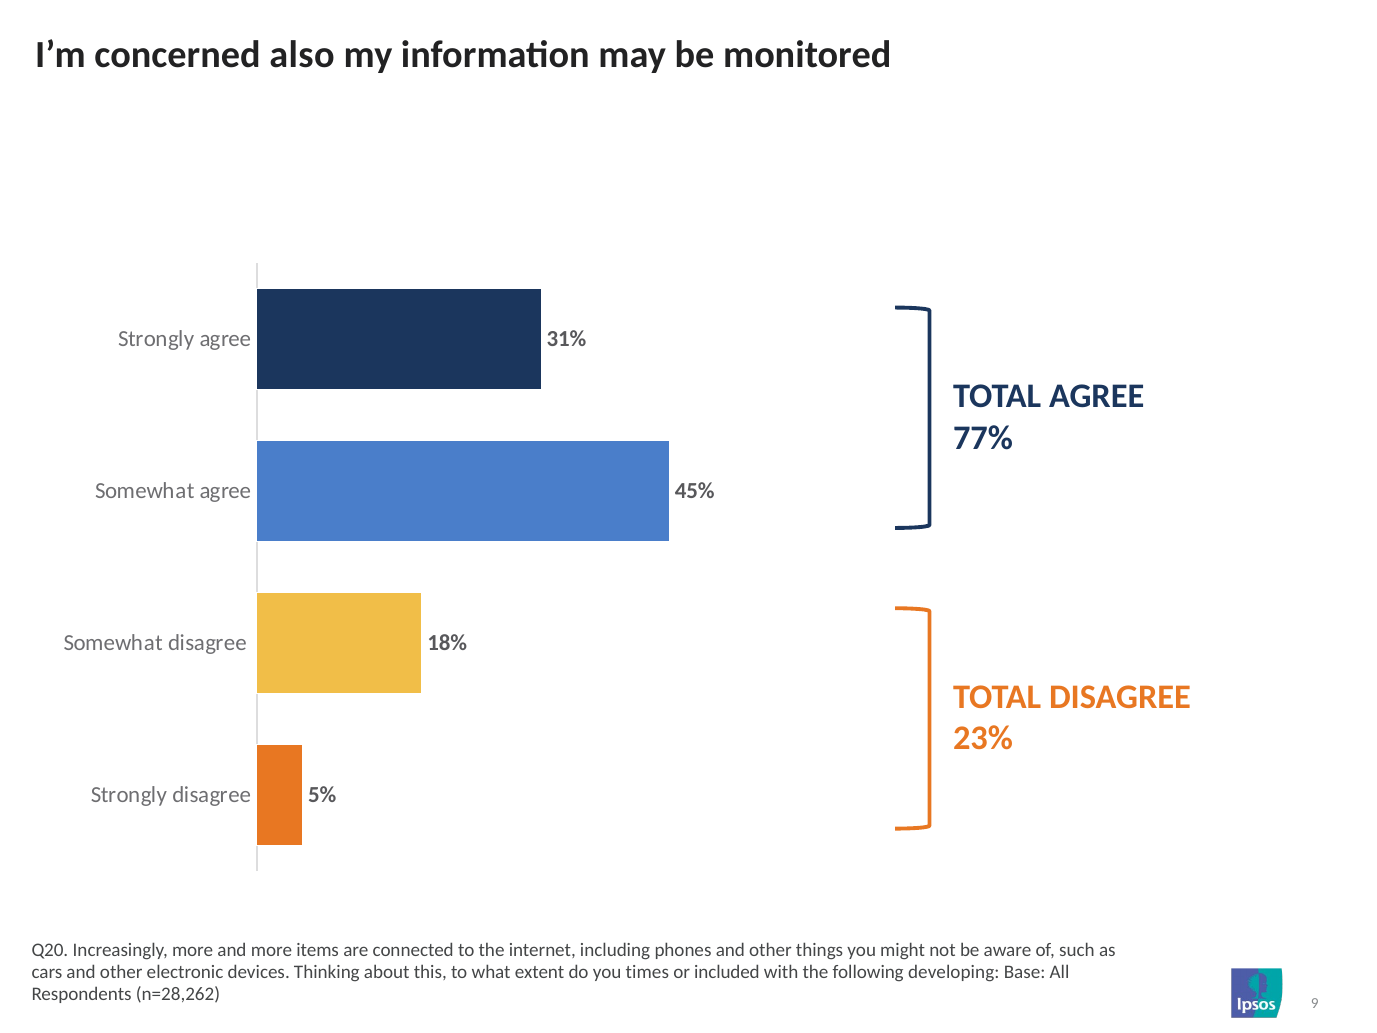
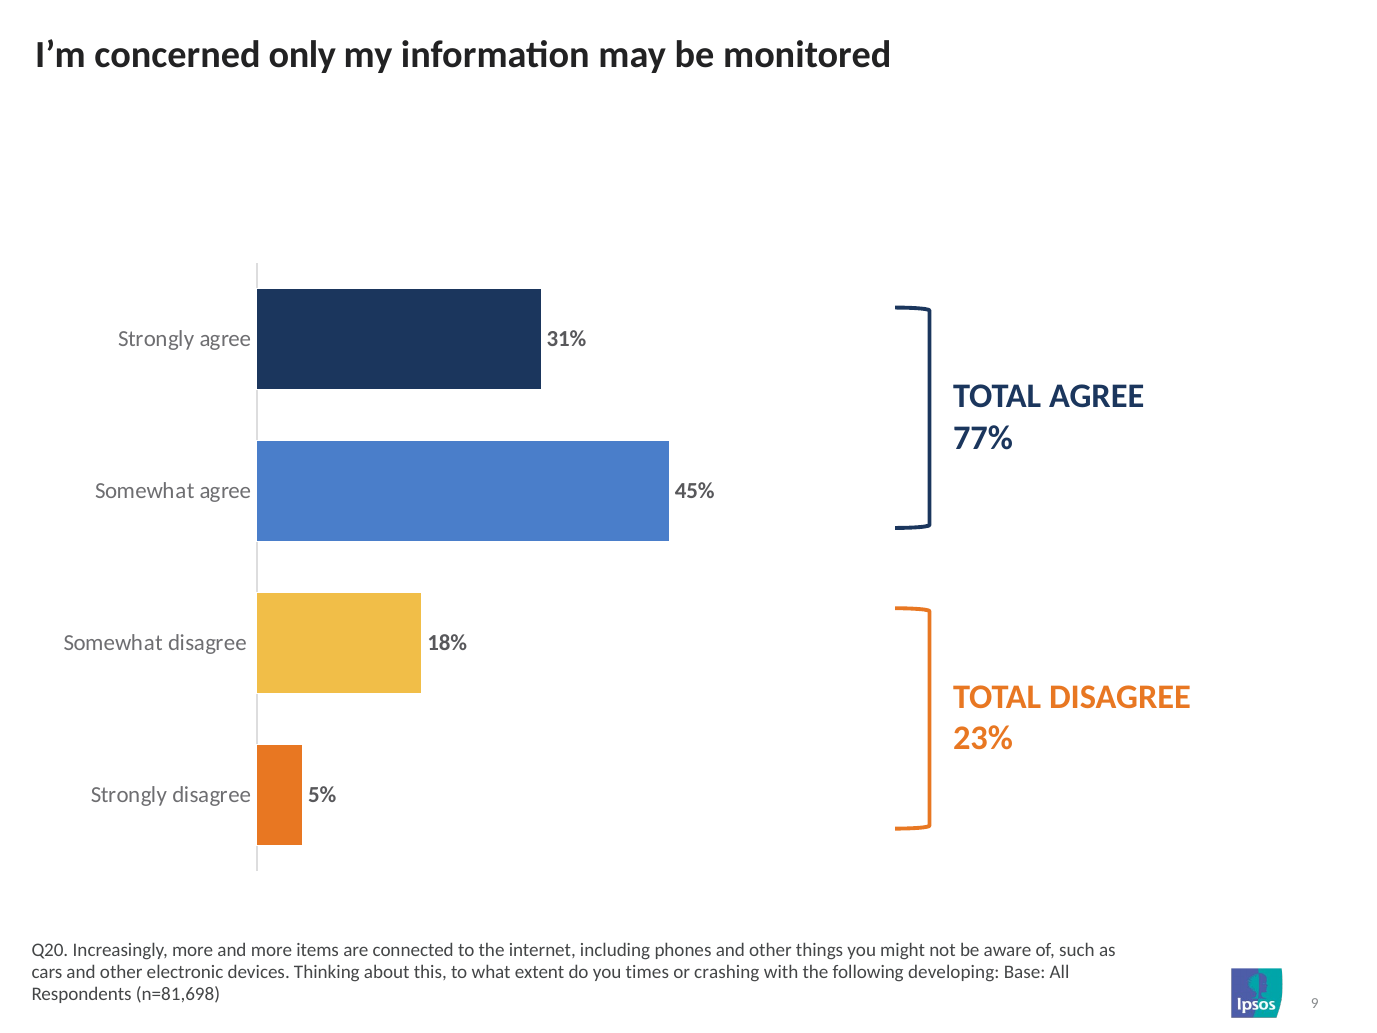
also: also -> only
included: included -> crashing
n=28,262: n=28,262 -> n=81,698
